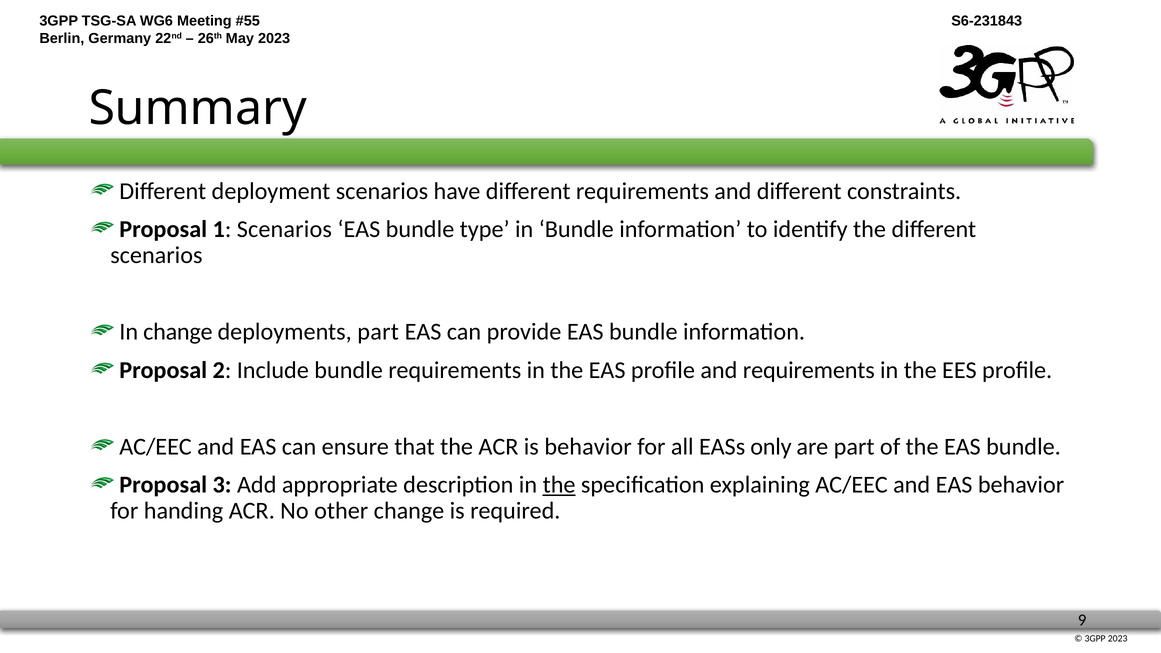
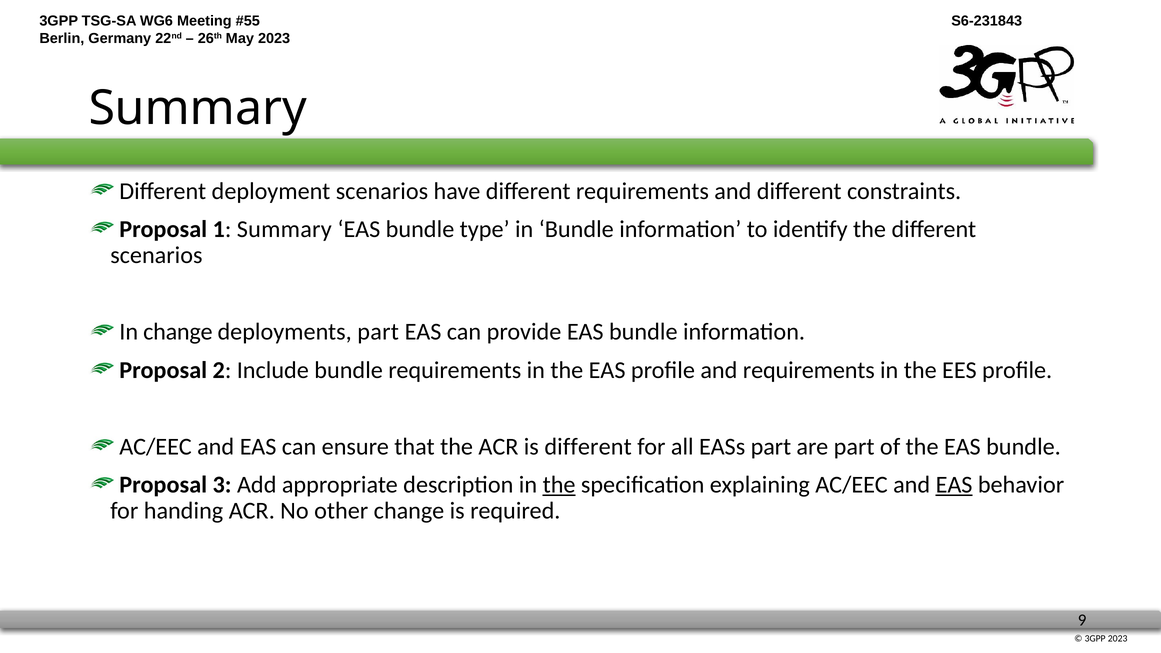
1 Scenarios: Scenarios -> Summary
is behavior: behavior -> different
EASs only: only -> part
EAS at (954, 485) underline: none -> present
